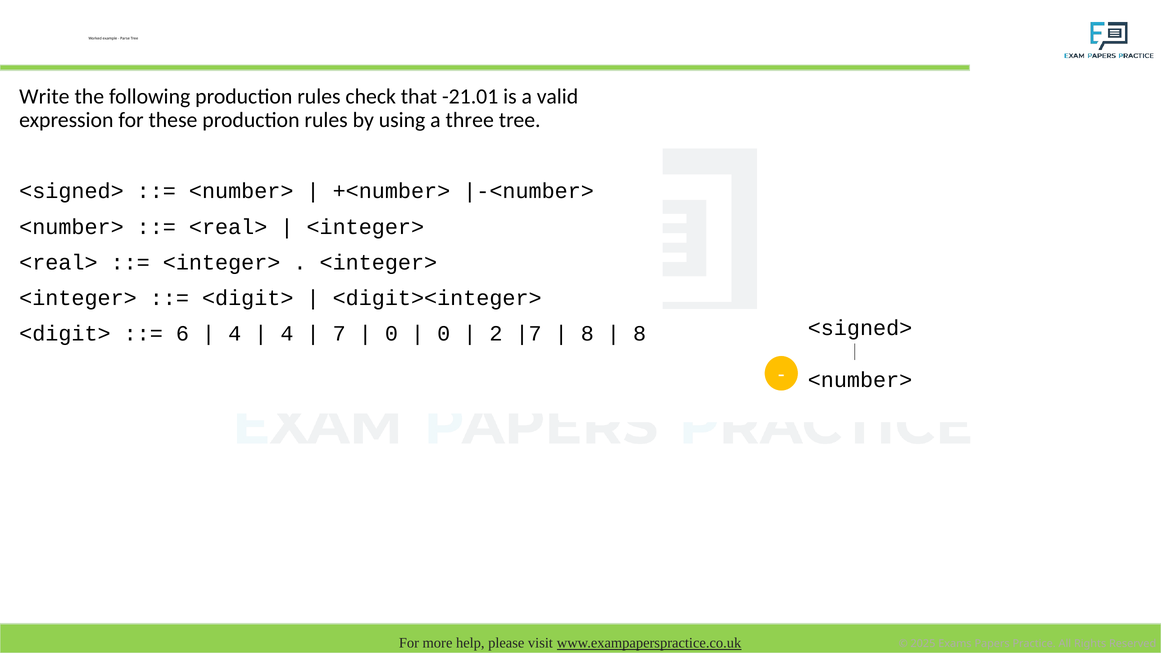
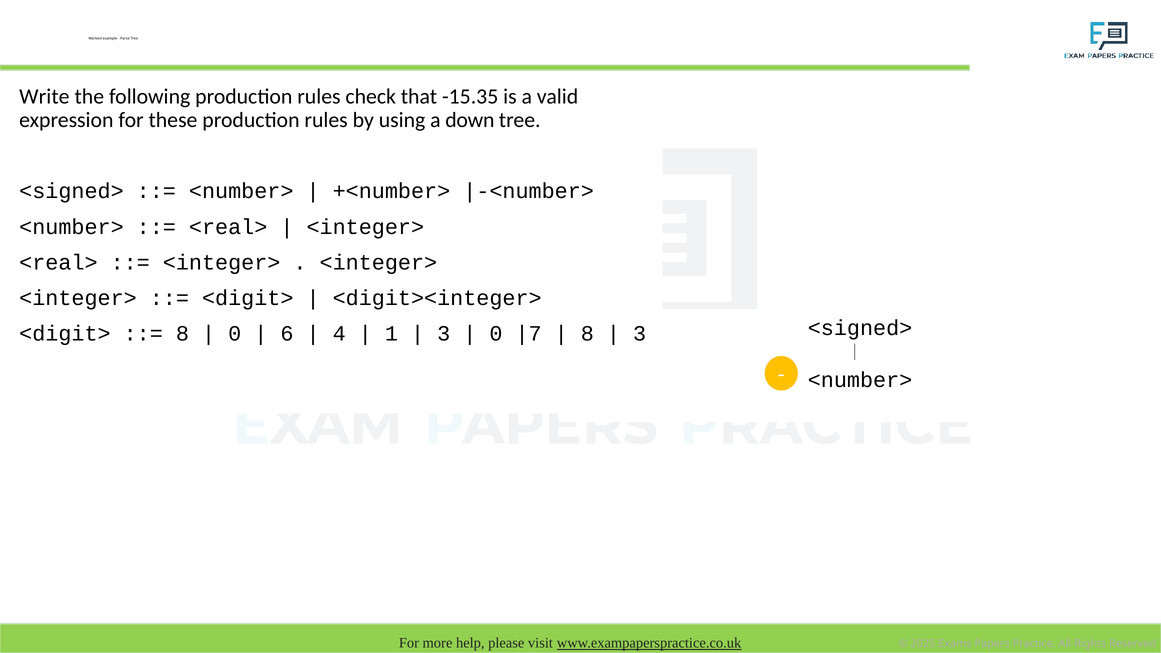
-21.01: -21.01 -> -15.35
three: three -> down
6 at (182, 334): 6 -> 8
4 at (235, 334): 4 -> 0
4 at (287, 334): 4 -> 6
7: 7 -> 4
0 at (391, 334): 0 -> 1
0 at (444, 334): 0 -> 3
2 at (496, 334): 2 -> 0
8 at (640, 334): 8 -> 3
